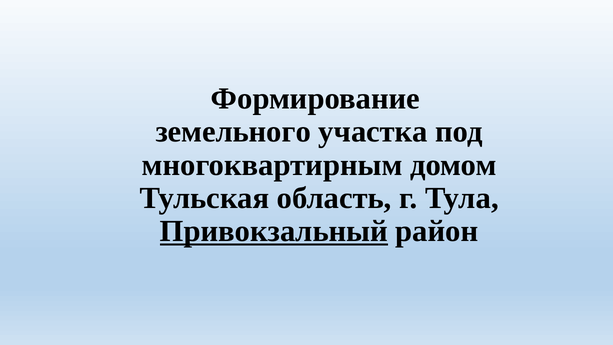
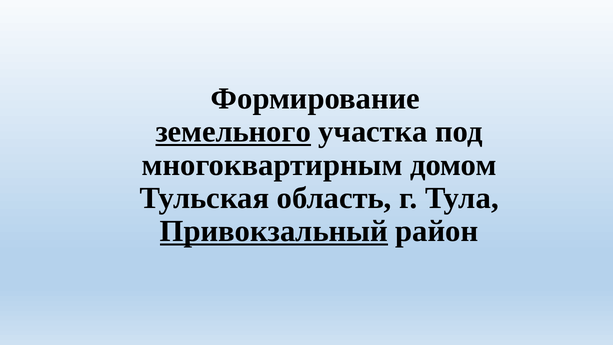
земельного underline: none -> present
